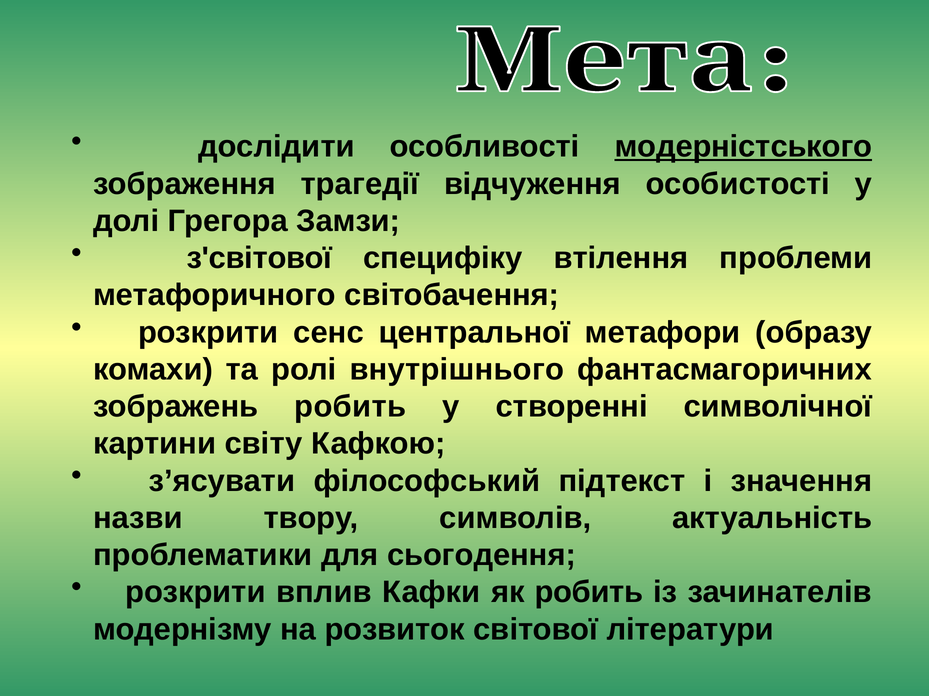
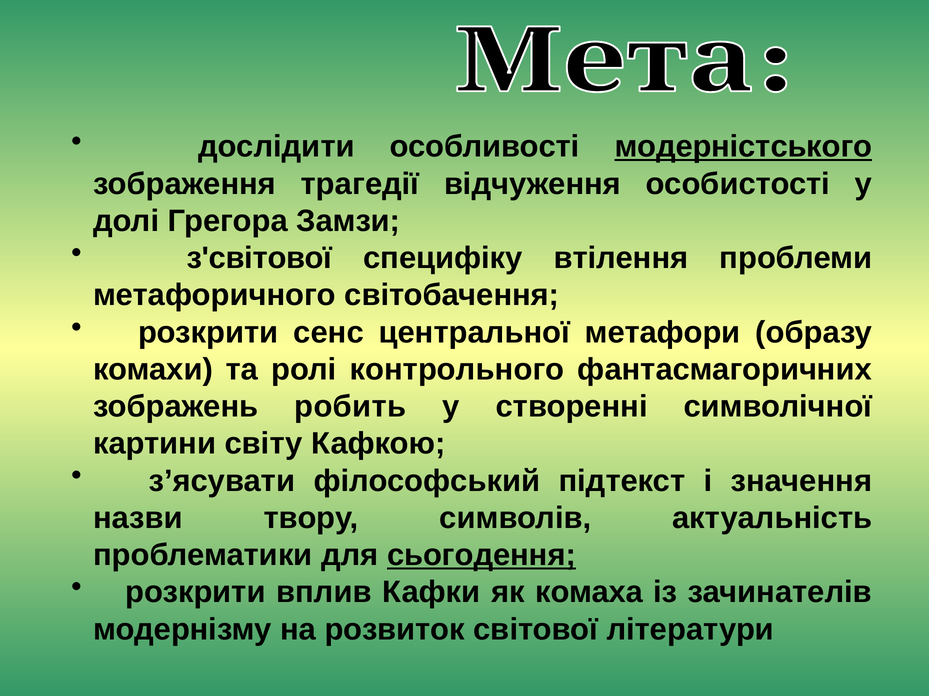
внутрішнього: внутрішнього -> контрольного
сьогодення underline: none -> present
як робить: робить -> комаха
